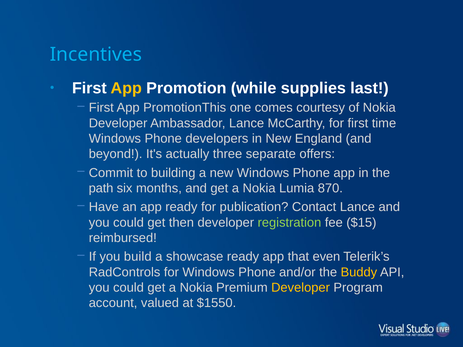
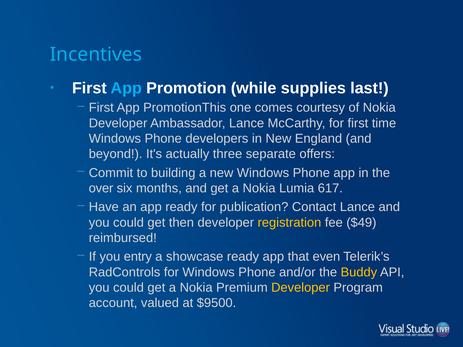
App at (126, 88) colour: yellow -> light blue
path: path -> over
870: 870 -> 617
registration colour: light green -> yellow
$15: $15 -> $49
build: build -> entry
$1550: $1550 -> $9500
